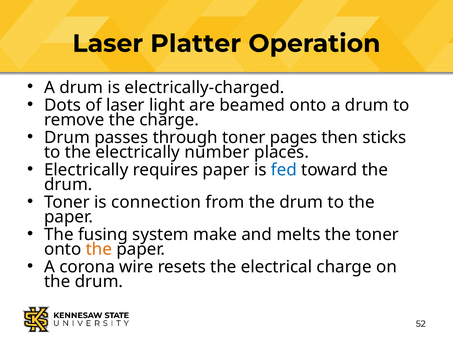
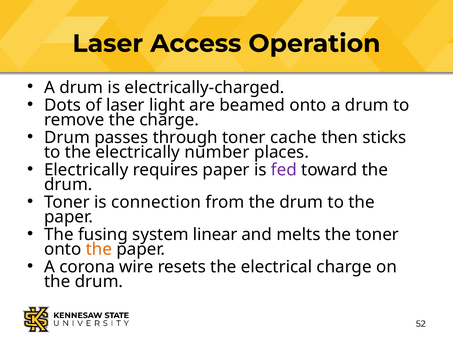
Platter: Platter -> Access
pages: pages -> cache
fed colour: blue -> purple
make: make -> linear
